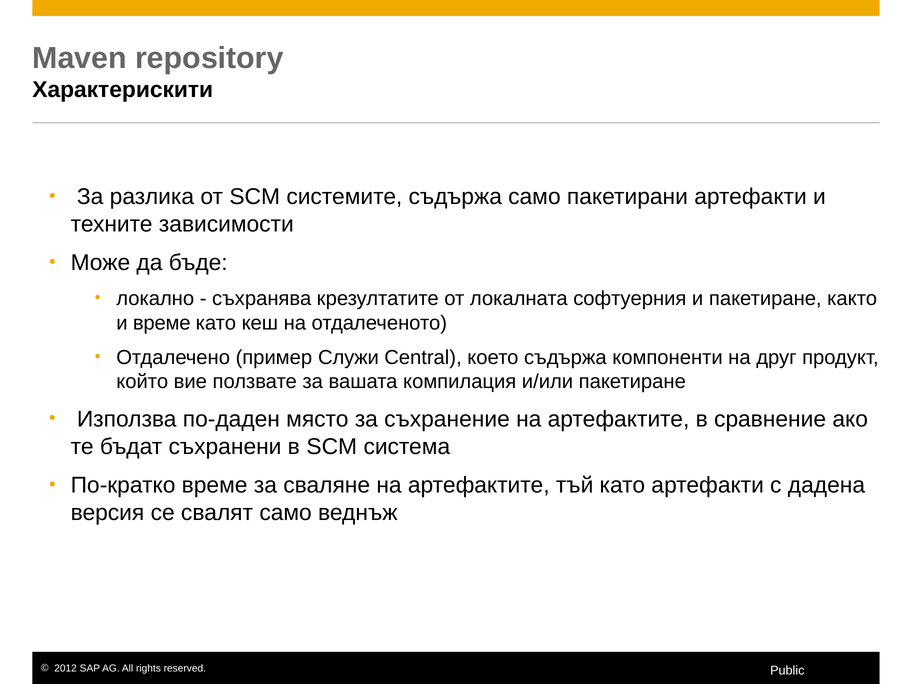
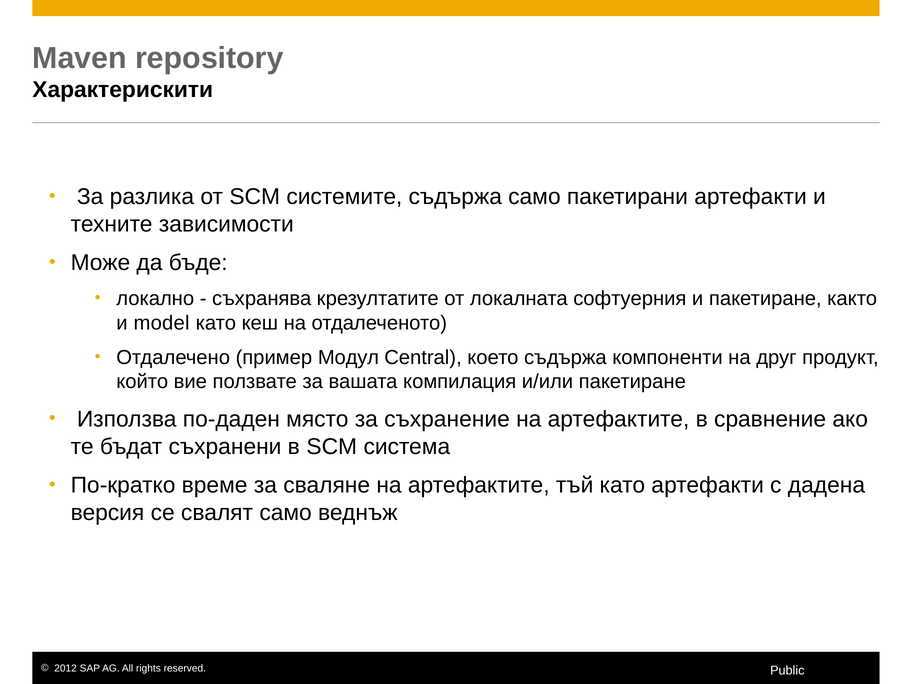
и време: време -> model
Служи: Служи -> Модул
